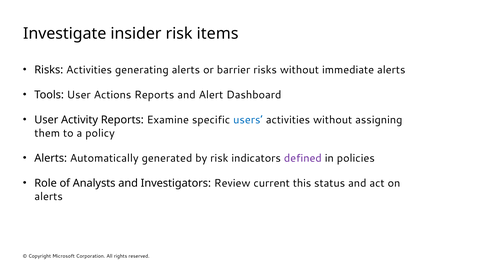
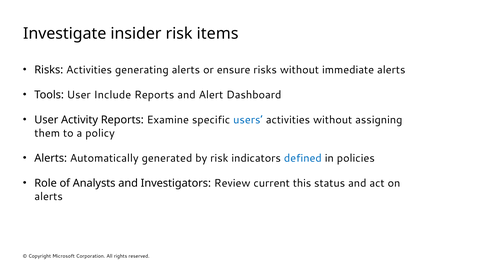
barrier: barrier -> ensure
Actions: Actions -> Include
defined colour: purple -> blue
